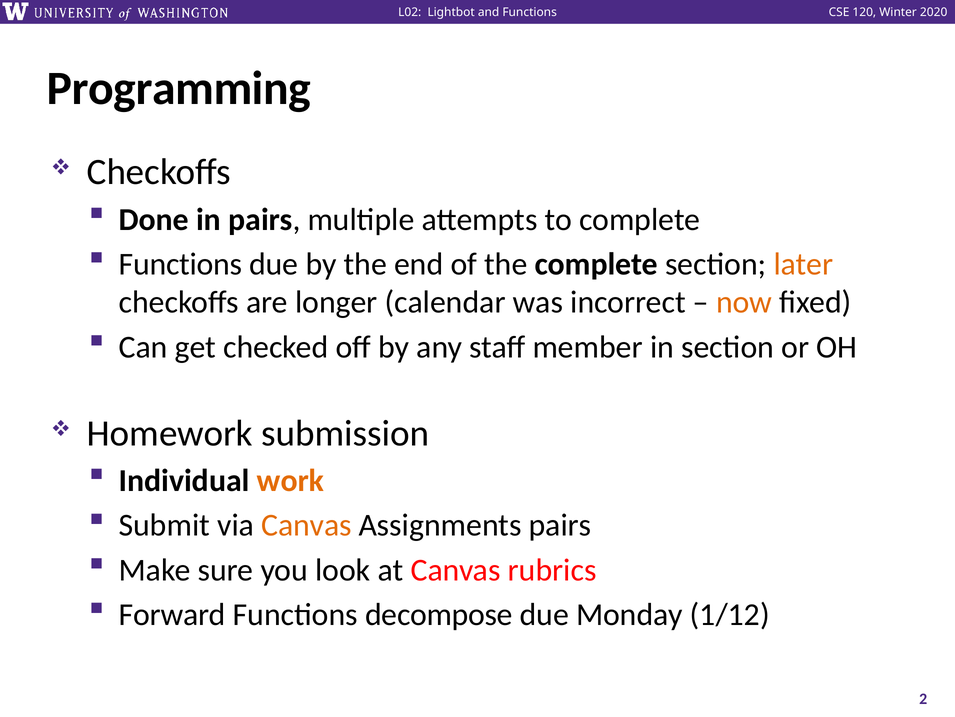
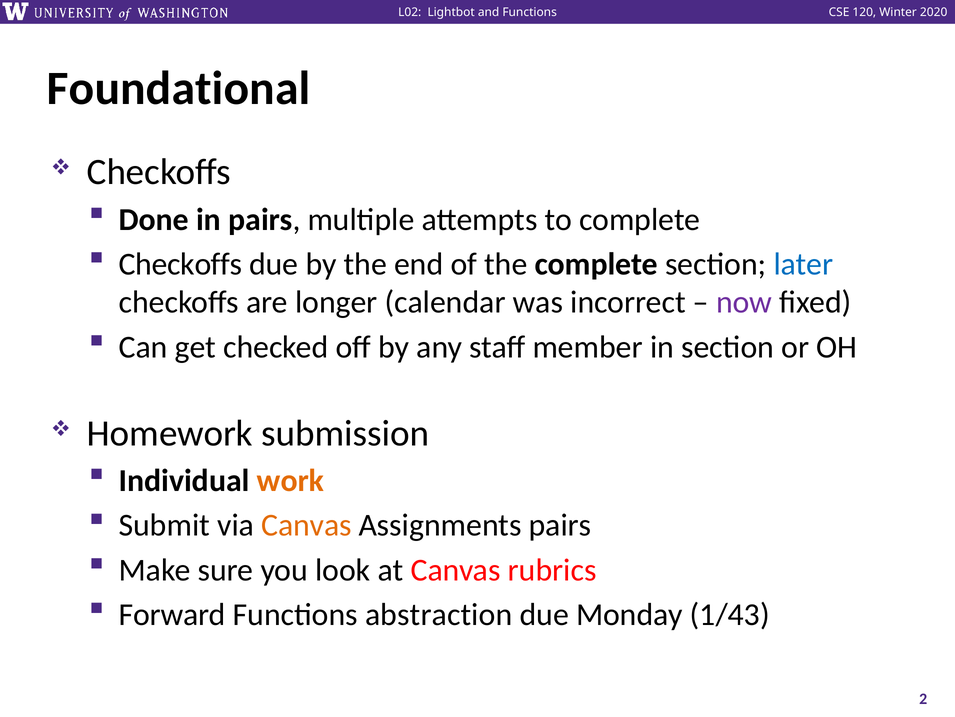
Programming: Programming -> Foundational
Functions at (180, 264): Functions -> Checkoffs
later colour: orange -> blue
now colour: orange -> purple
decompose: decompose -> abstraction
1/12: 1/12 -> 1/43
